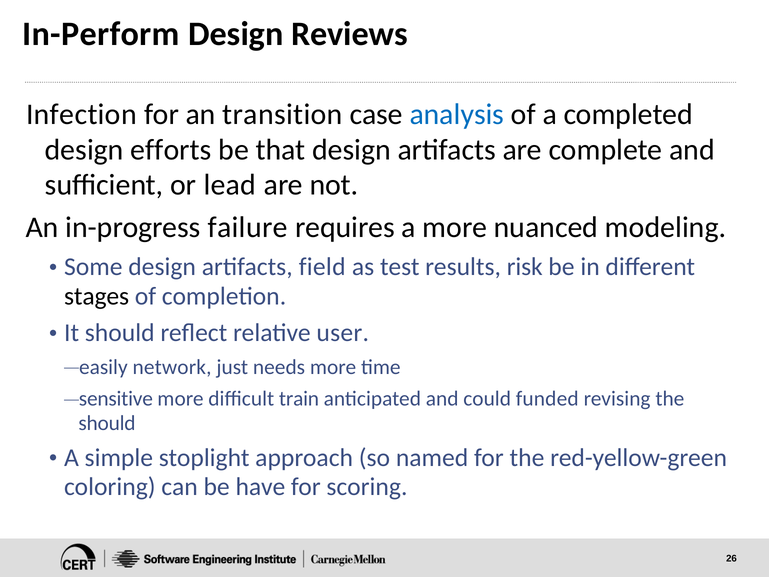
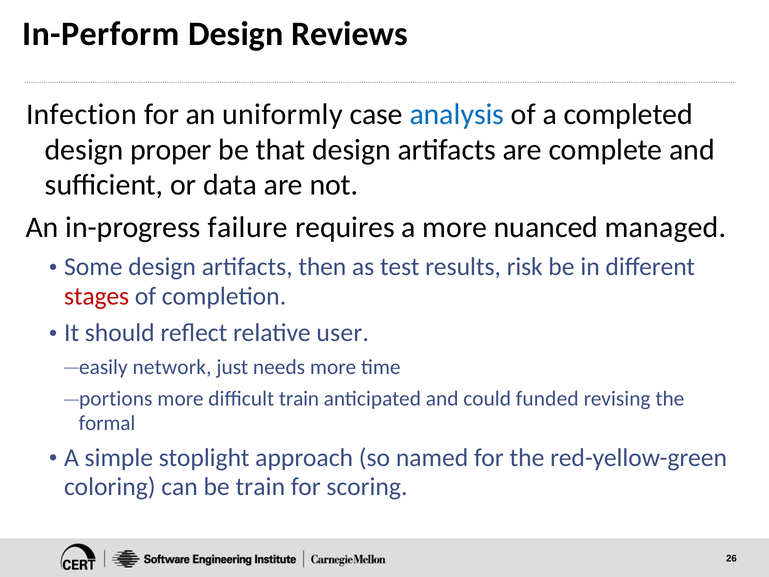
transition: transition -> uniformly
efforts: efforts -> proper
lead: lead -> data
modeling: modeling -> managed
field: field -> then
stages colour: black -> red
sensitive: sensitive -> portions
should at (107, 423): should -> formal
be have: have -> train
